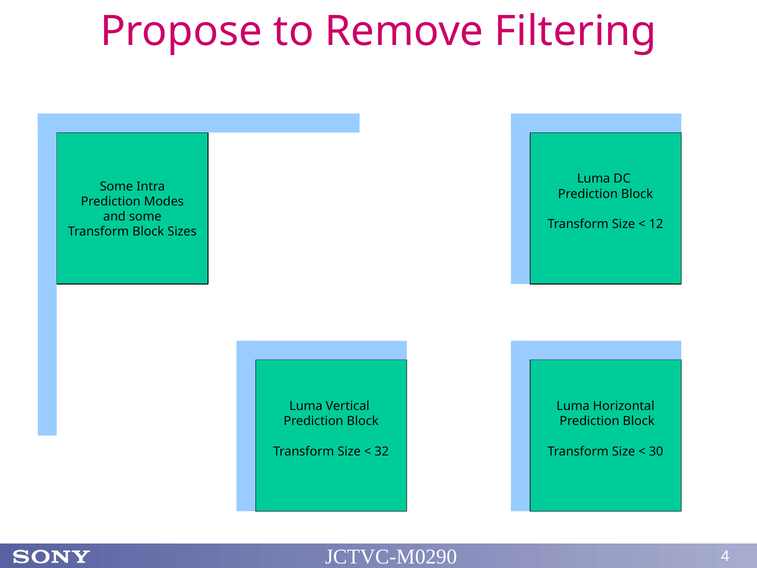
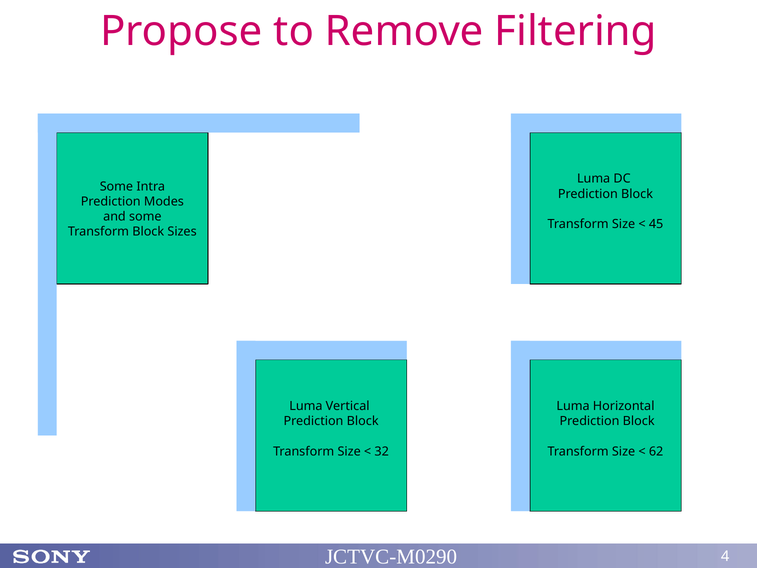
12: 12 -> 45
30: 30 -> 62
